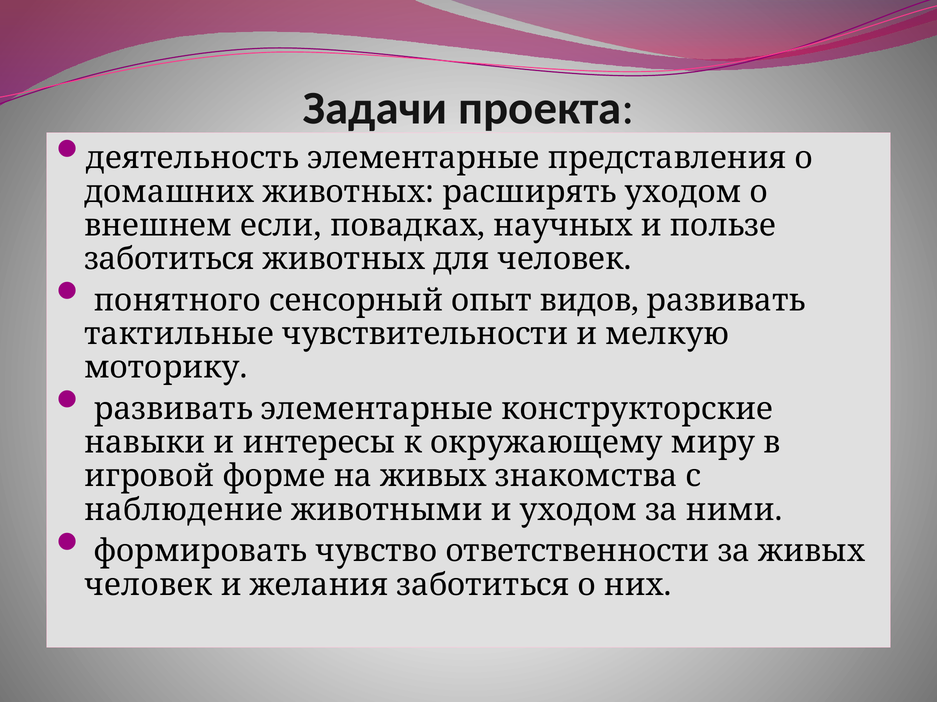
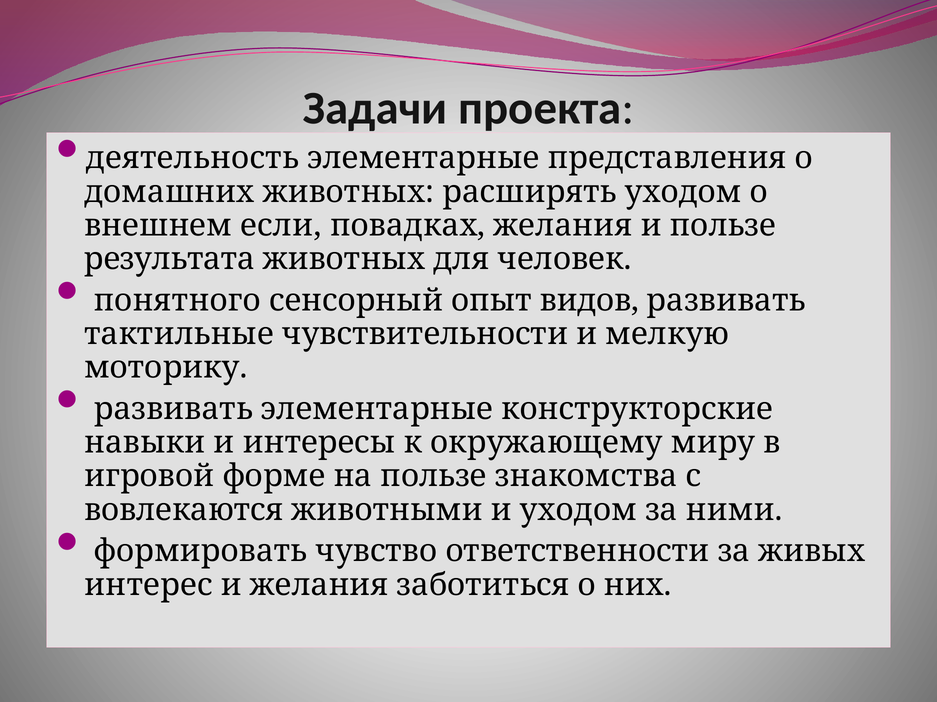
повадках научных: научных -> желания
заботиться at (169, 259): заботиться -> результата
на живых: живых -> пользе
наблюдение: наблюдение -> вовлекаются
человек at (148, 585): человек -> интерес
